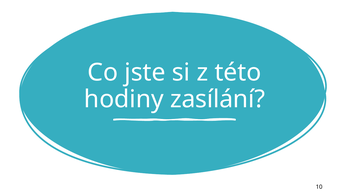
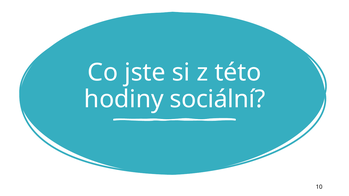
zasílání: zasílání -> sociální
